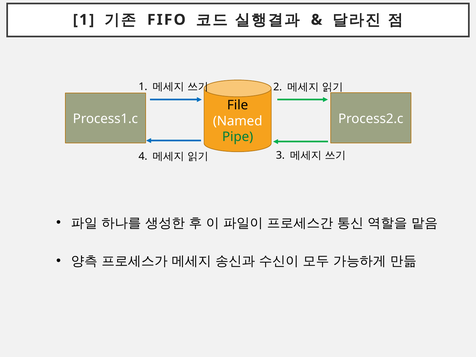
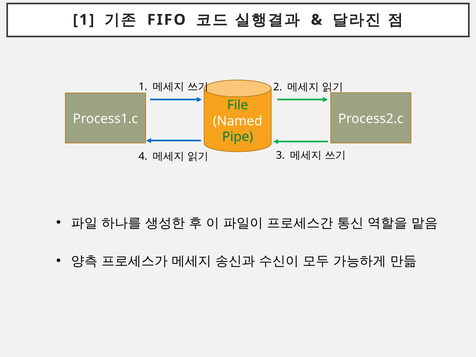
File colour: black -> green
